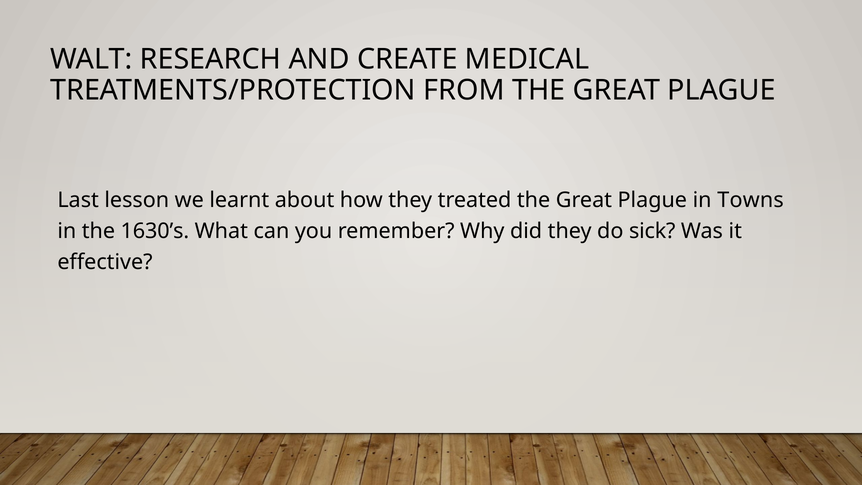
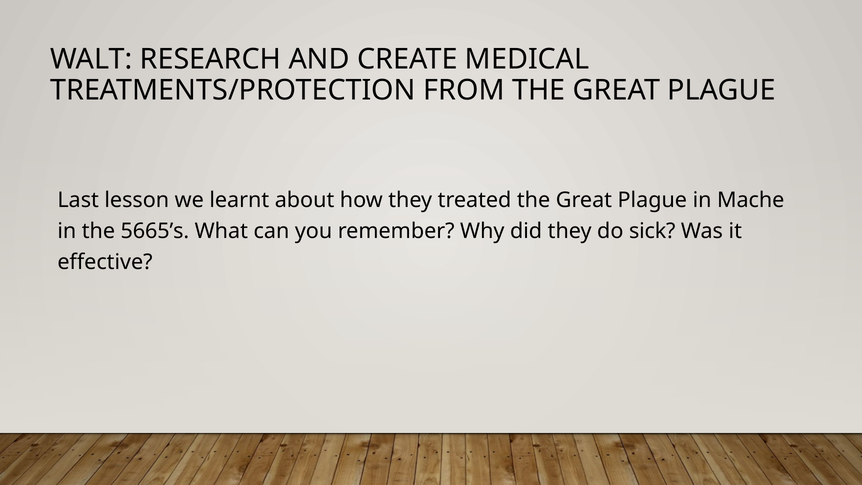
Towns: Towns -> Mache
1630’s: 1630’s -> 5665’s
